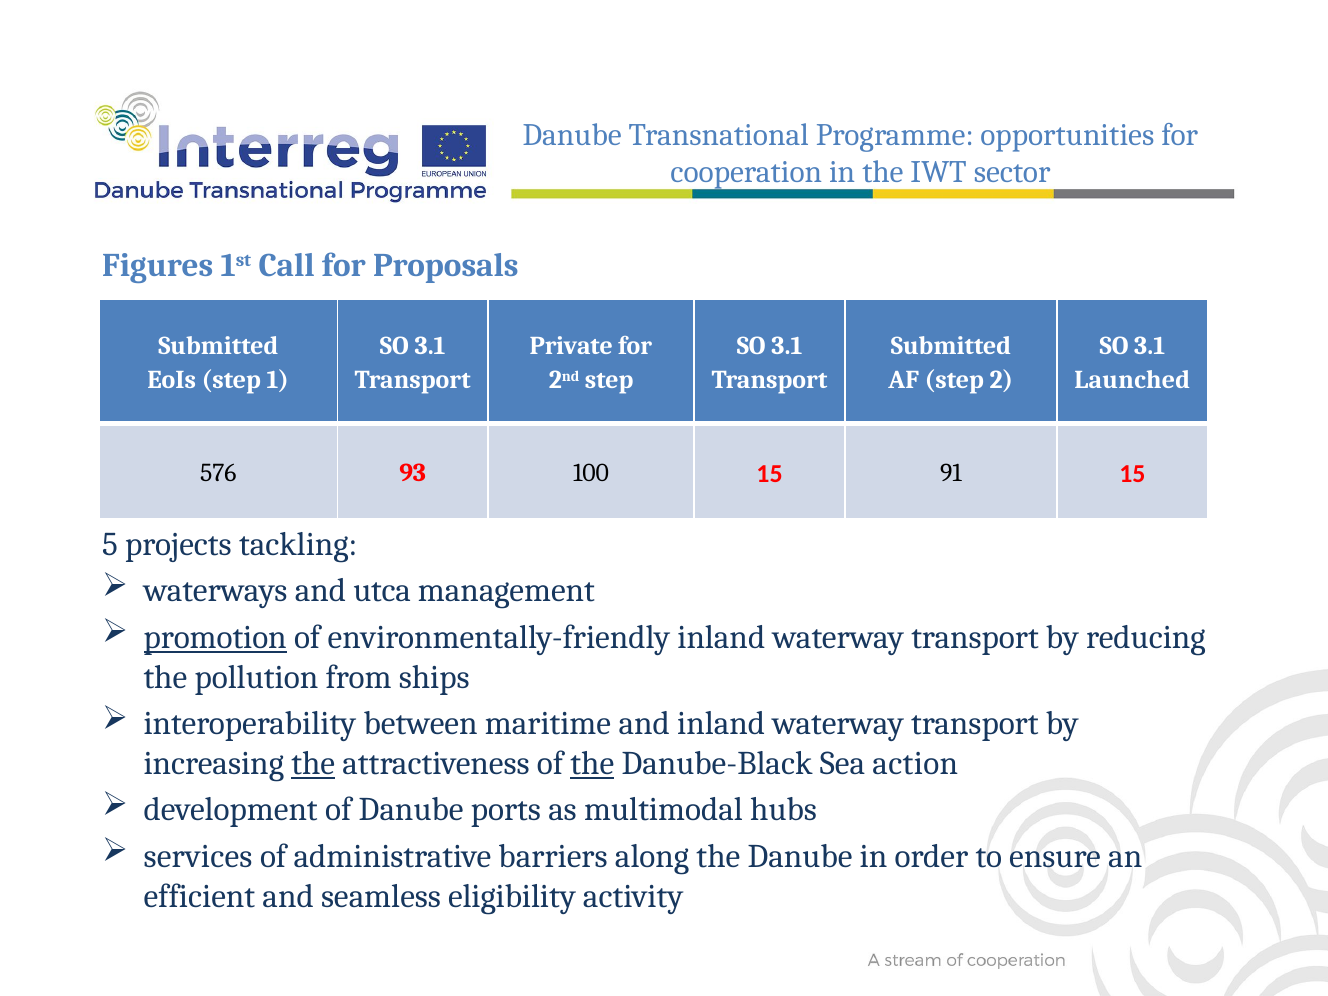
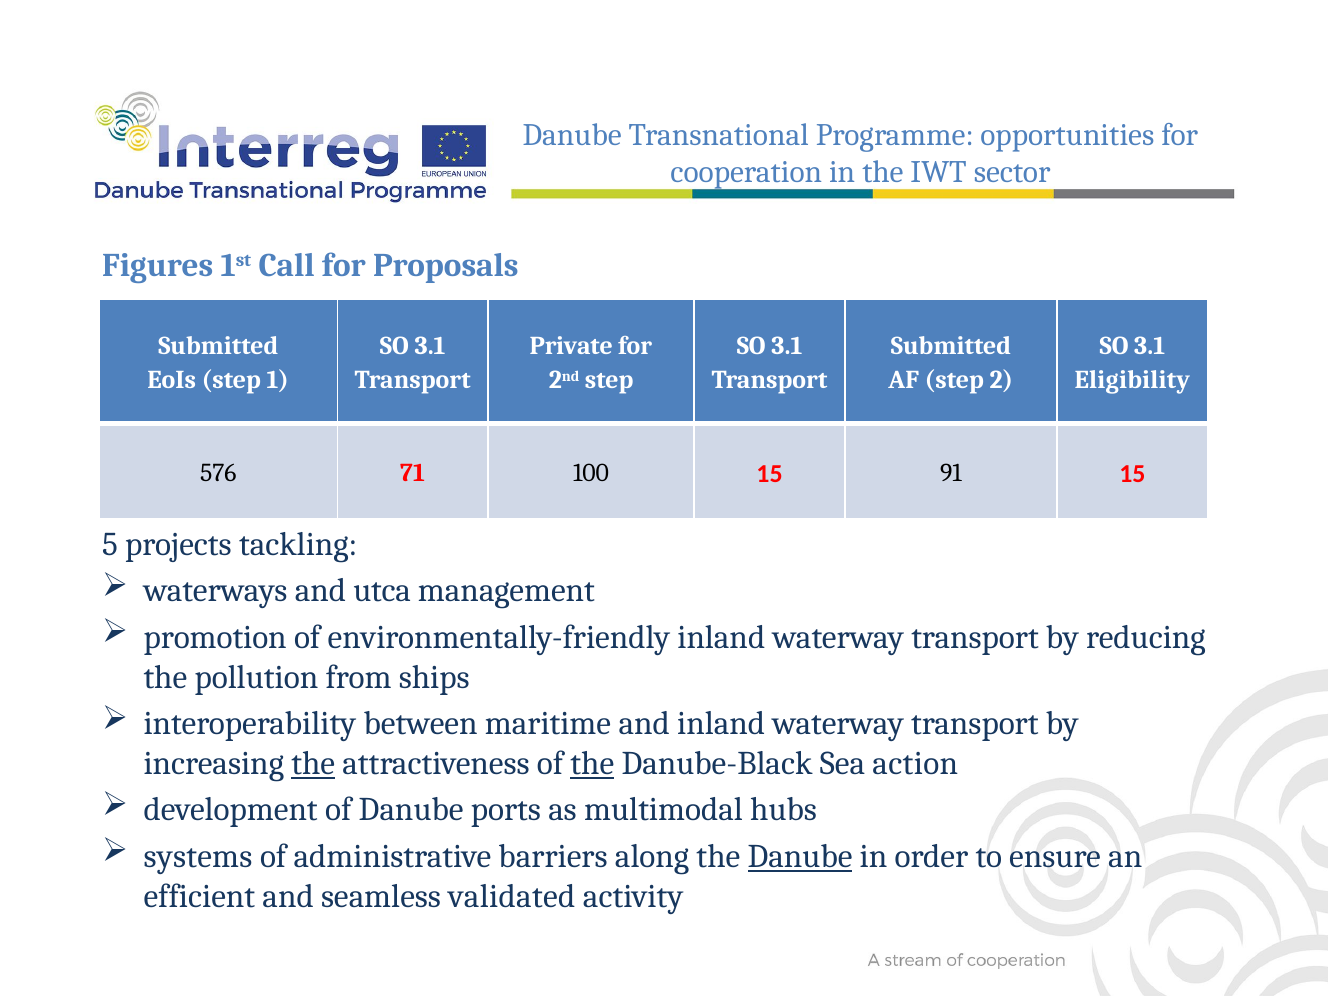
Launched: Launched -> Eligibility
93: 93 -> 71
promotion underline: present -> none
services: services -> systems
Danube at (800, 856) underline: none -> present
eligibility: eligibility -> validated
